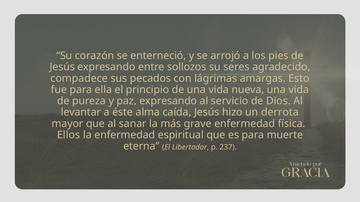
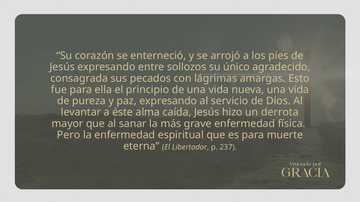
seres: seres -> único
compadece: compadece -> consagrada
Ellos: Ellos -> Pero
